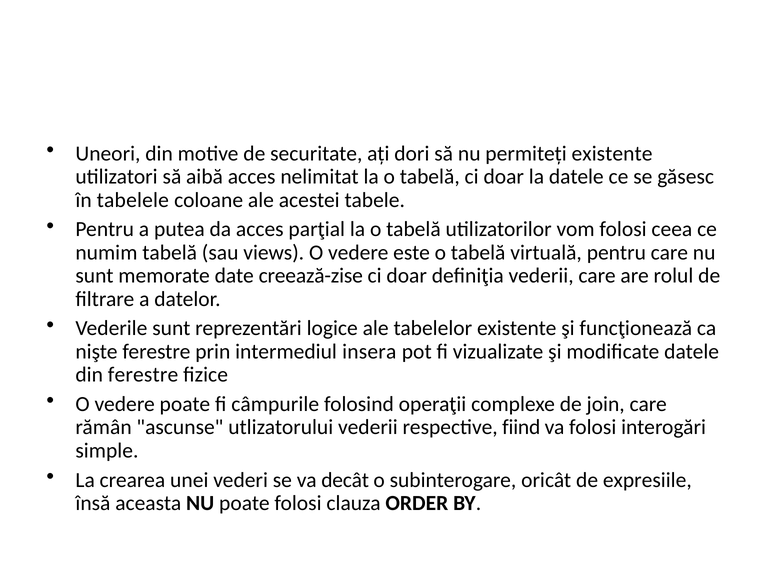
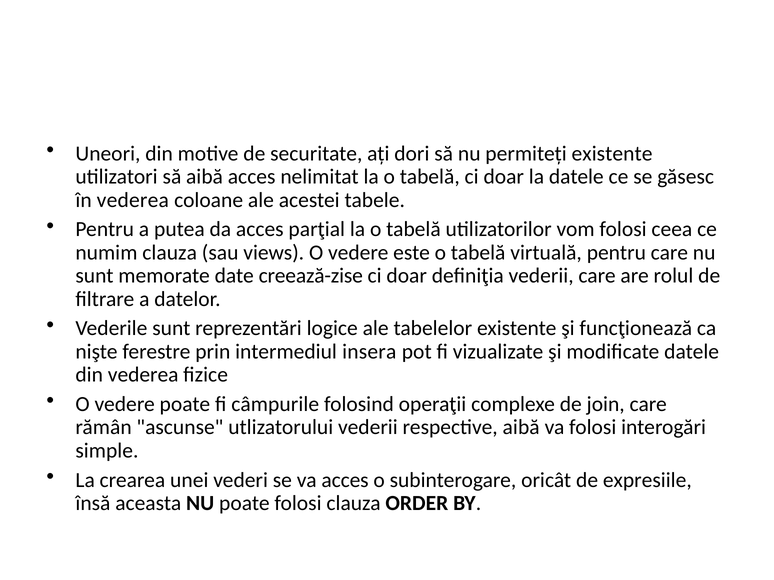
în tabelele: tabelele -> vederea
numim tabelă: tabelă -> clauza
din ferestre: ferestre -> vederea
respective fiind: fiind -> aibă
va decât: decât -> acces
